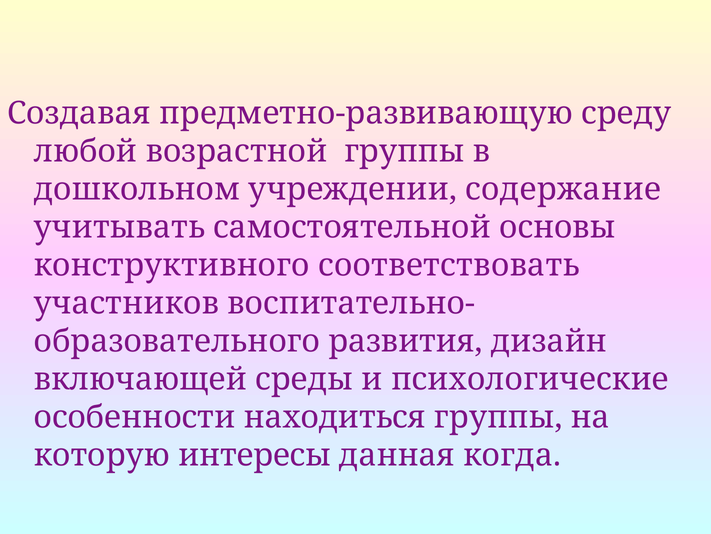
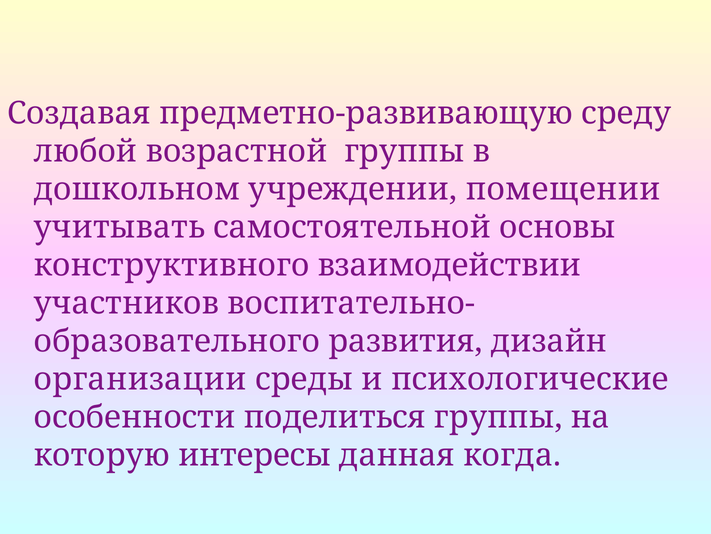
содержание: содержание -> помещении
соответствовать: соответствовать -> взаимодействии
включающей: включающей -> организации
находиться: находиться -> поделиться
